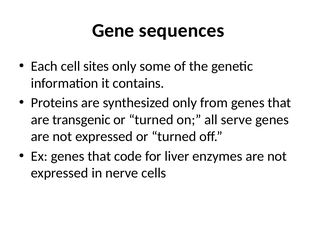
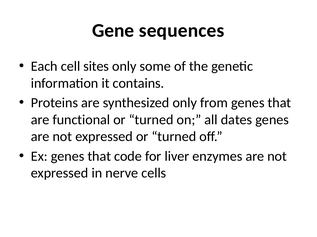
transgenic: transgenic -> functional
serve: serve -> dates
